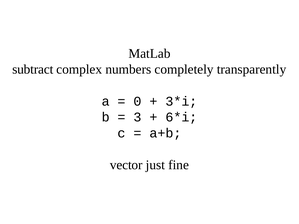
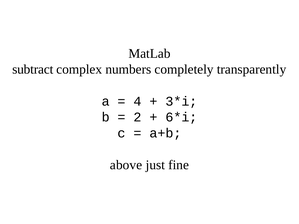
0: 0 -> 4
3: 3 -> 2
vector: vector -> above
